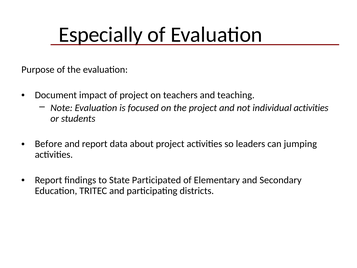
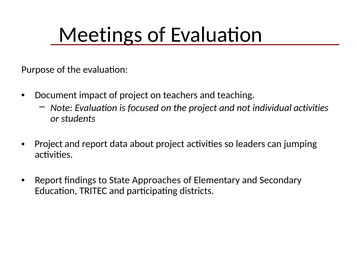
Especially: Especially -> Meetings
Before at (49, 144): Before -> Project
Participated: Participated -> Approaches
